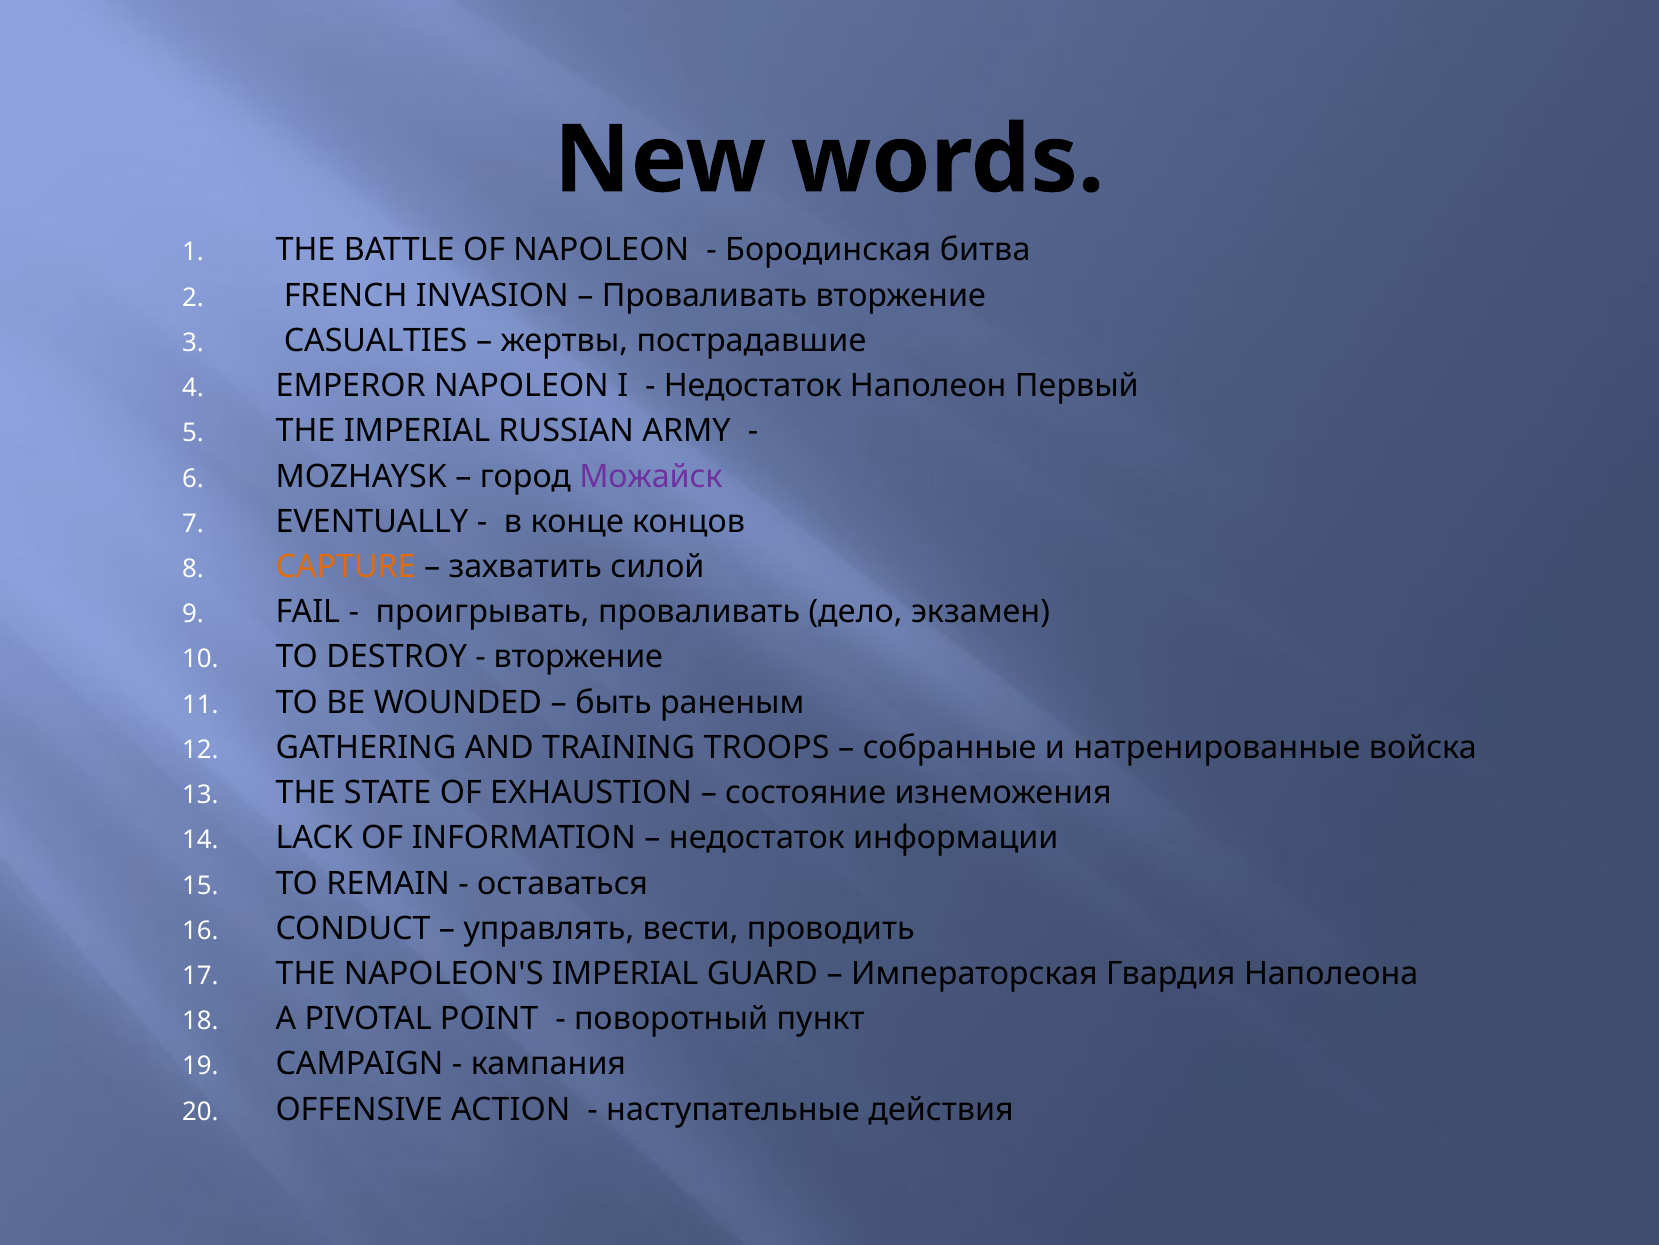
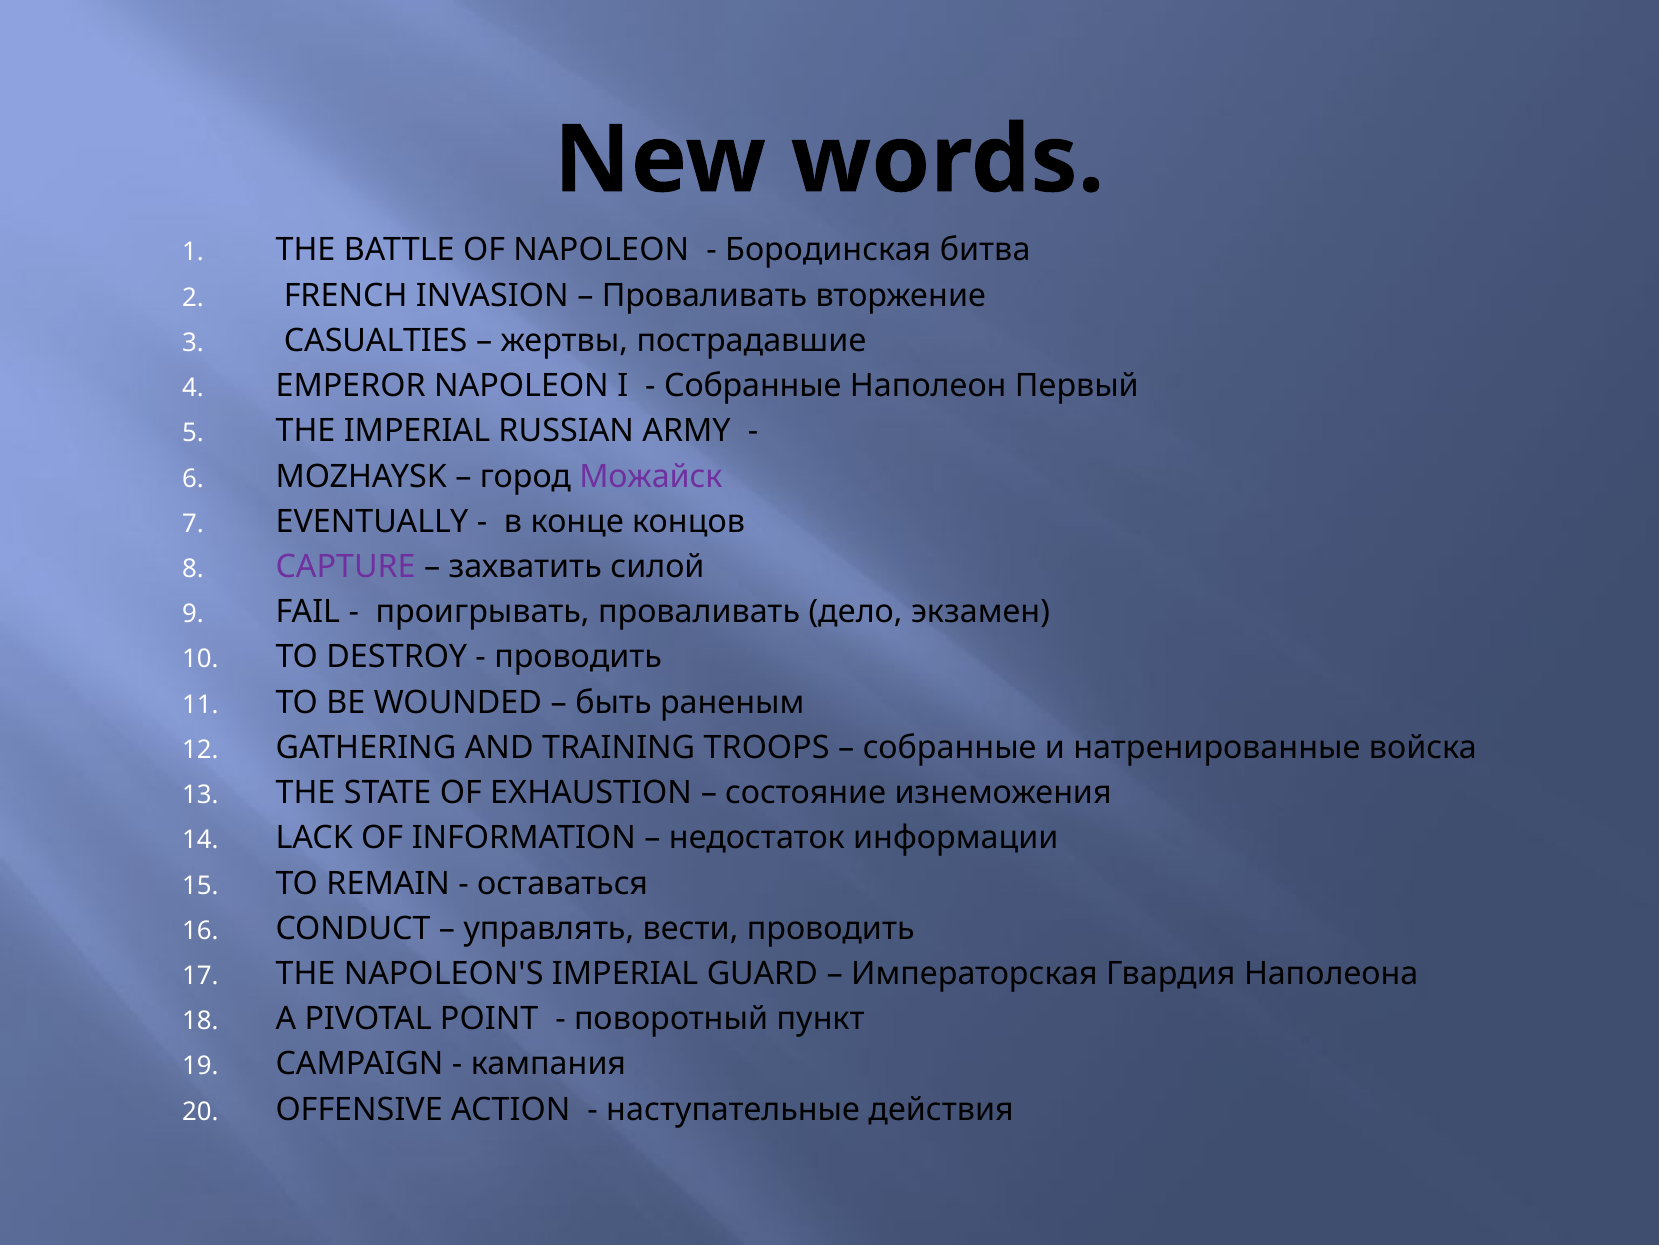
Недостаток at (753, 386): Недостаток -> Собранные
CAPTURE colour: orange -> purple
вторжение at (578, 657): вторжение -> проводить
